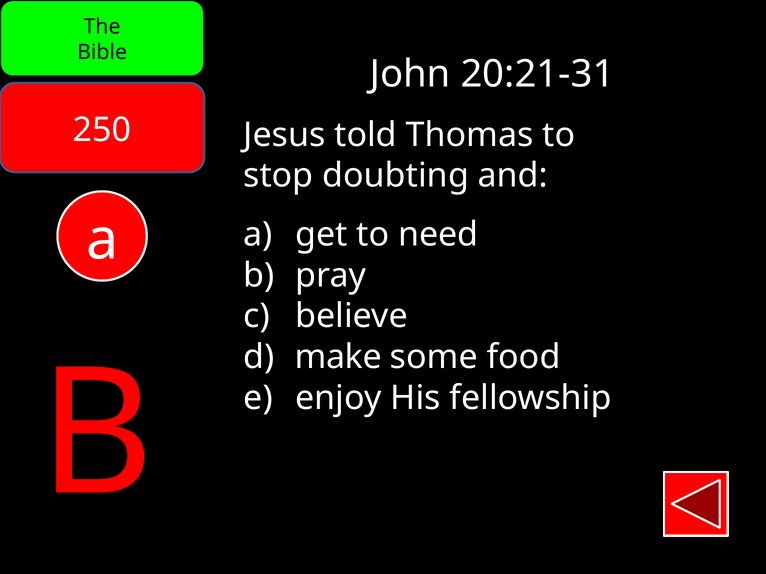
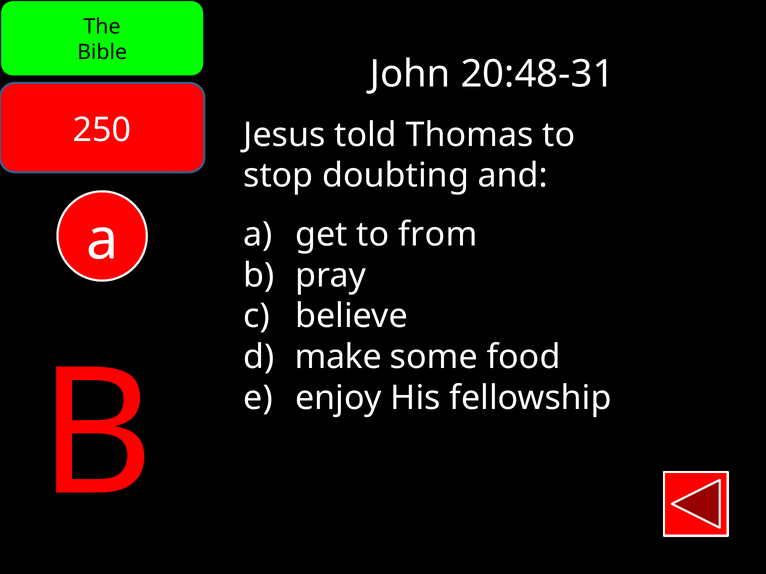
20:21-31: 20:21-31 -> 20:48-31
need: need -> from
